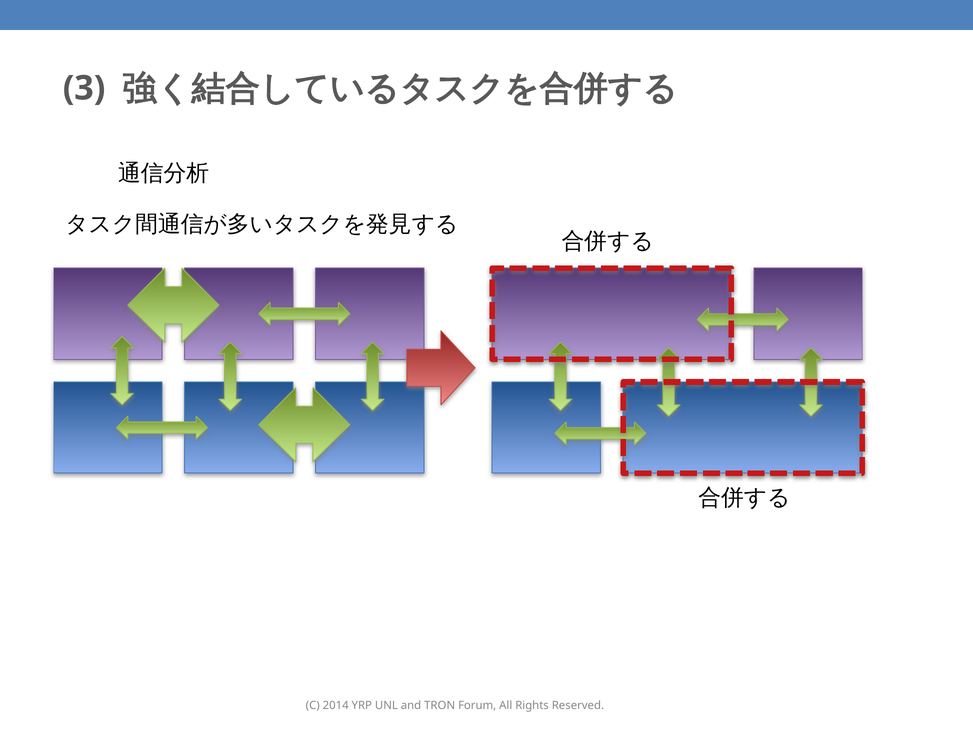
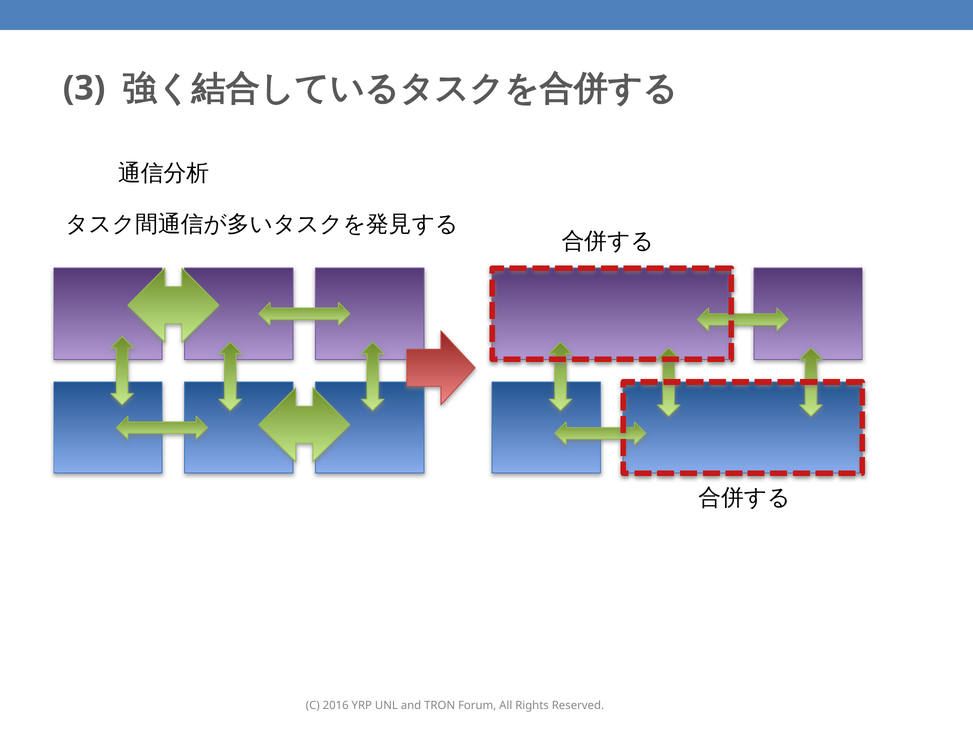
2014: 2014 -> 2016
